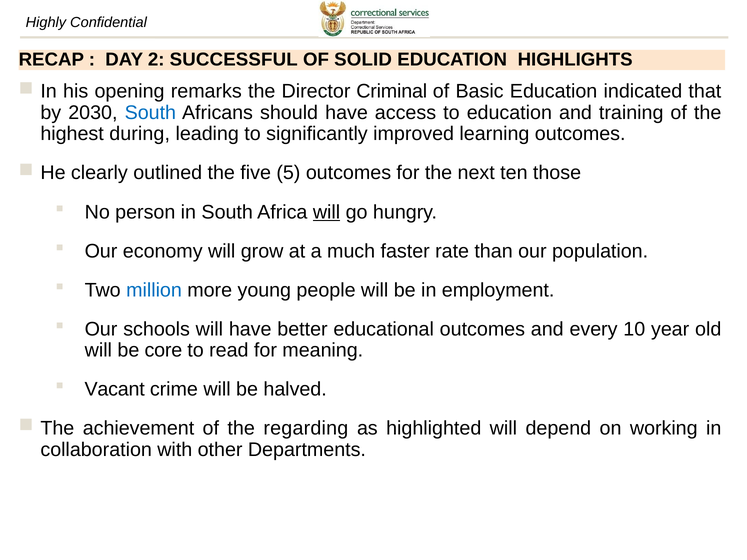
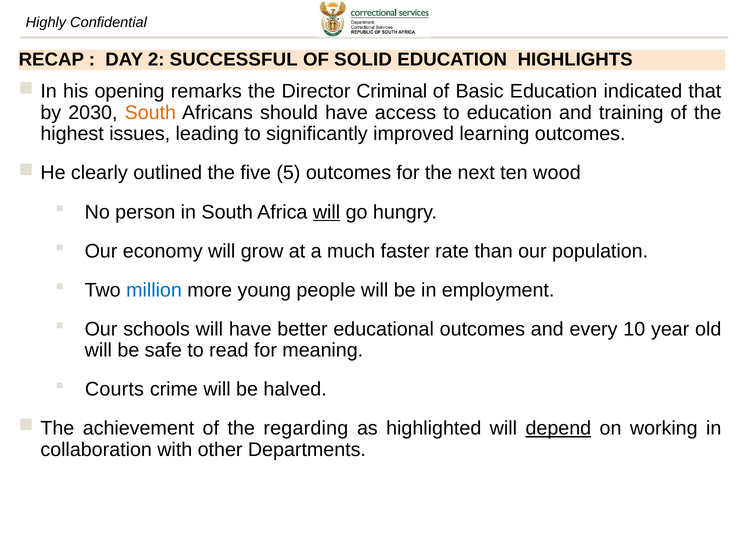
South at (150, 113) colour: blue -> orange
during: during -> issues
those: those -> wood
core: core -> safe
Vacant: Vacant -> Courts
depend underline: none -> present
